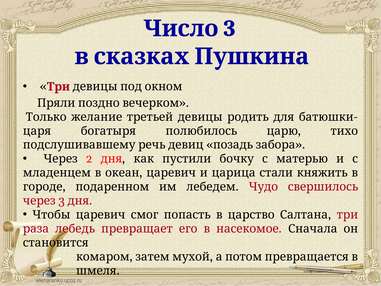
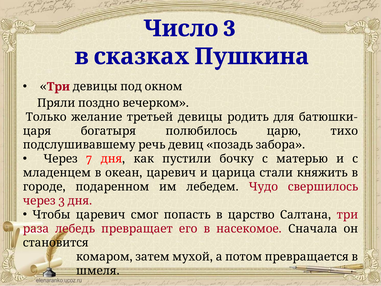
2: 2 -> 7
